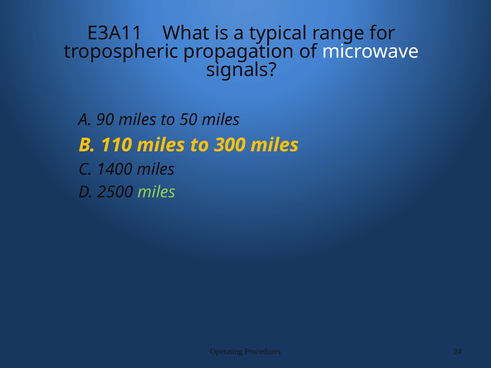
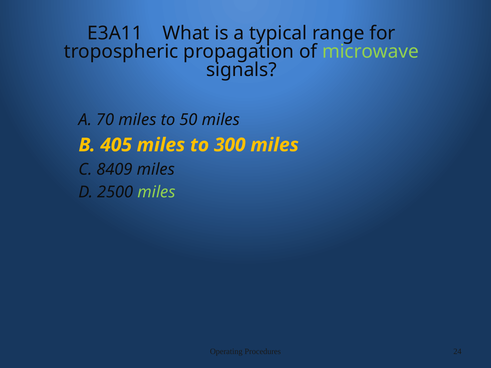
microwave colour: white -> light green
90: 90 -> 70
110: 110 -> 405
1400: 1400 -> 8409
